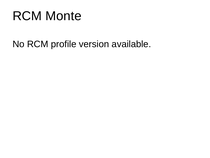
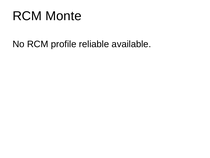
version: version -> reliable
